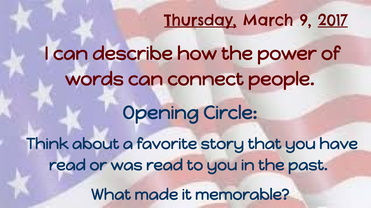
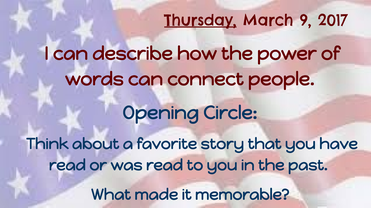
2017 underline: present -> none
